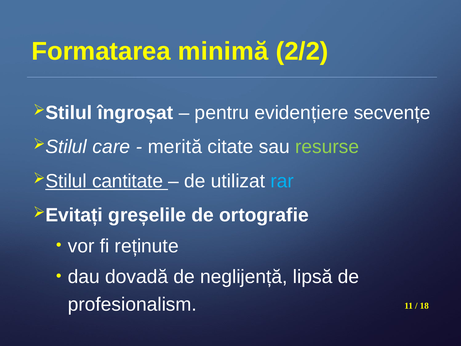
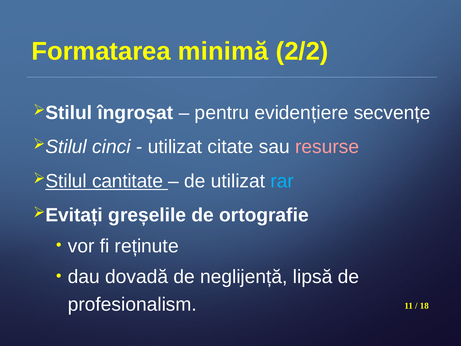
care: care -> cinci
merită at (175, 147): merită -> utilizat
resurse colour: light green -> pink
